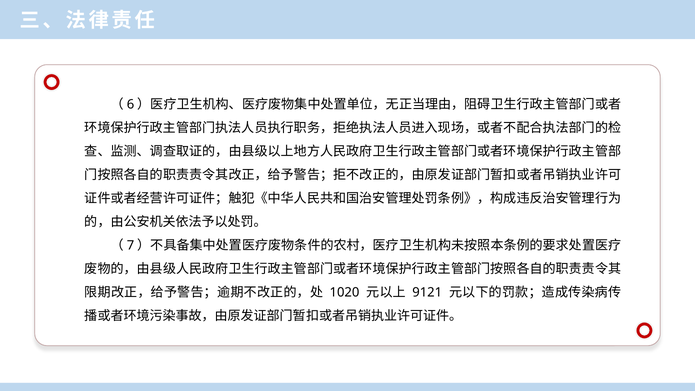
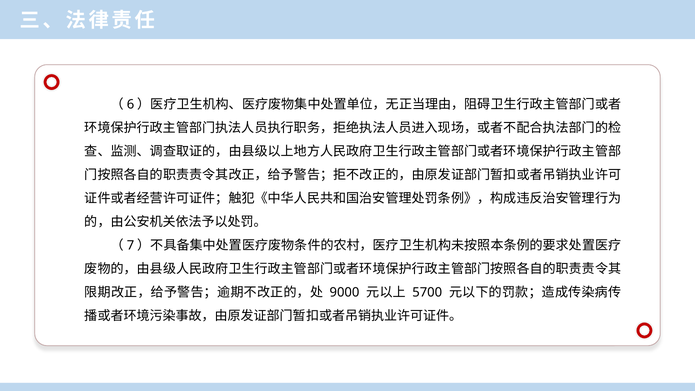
1020: 1020 -> 9000
9121: 9121 -> 5700
